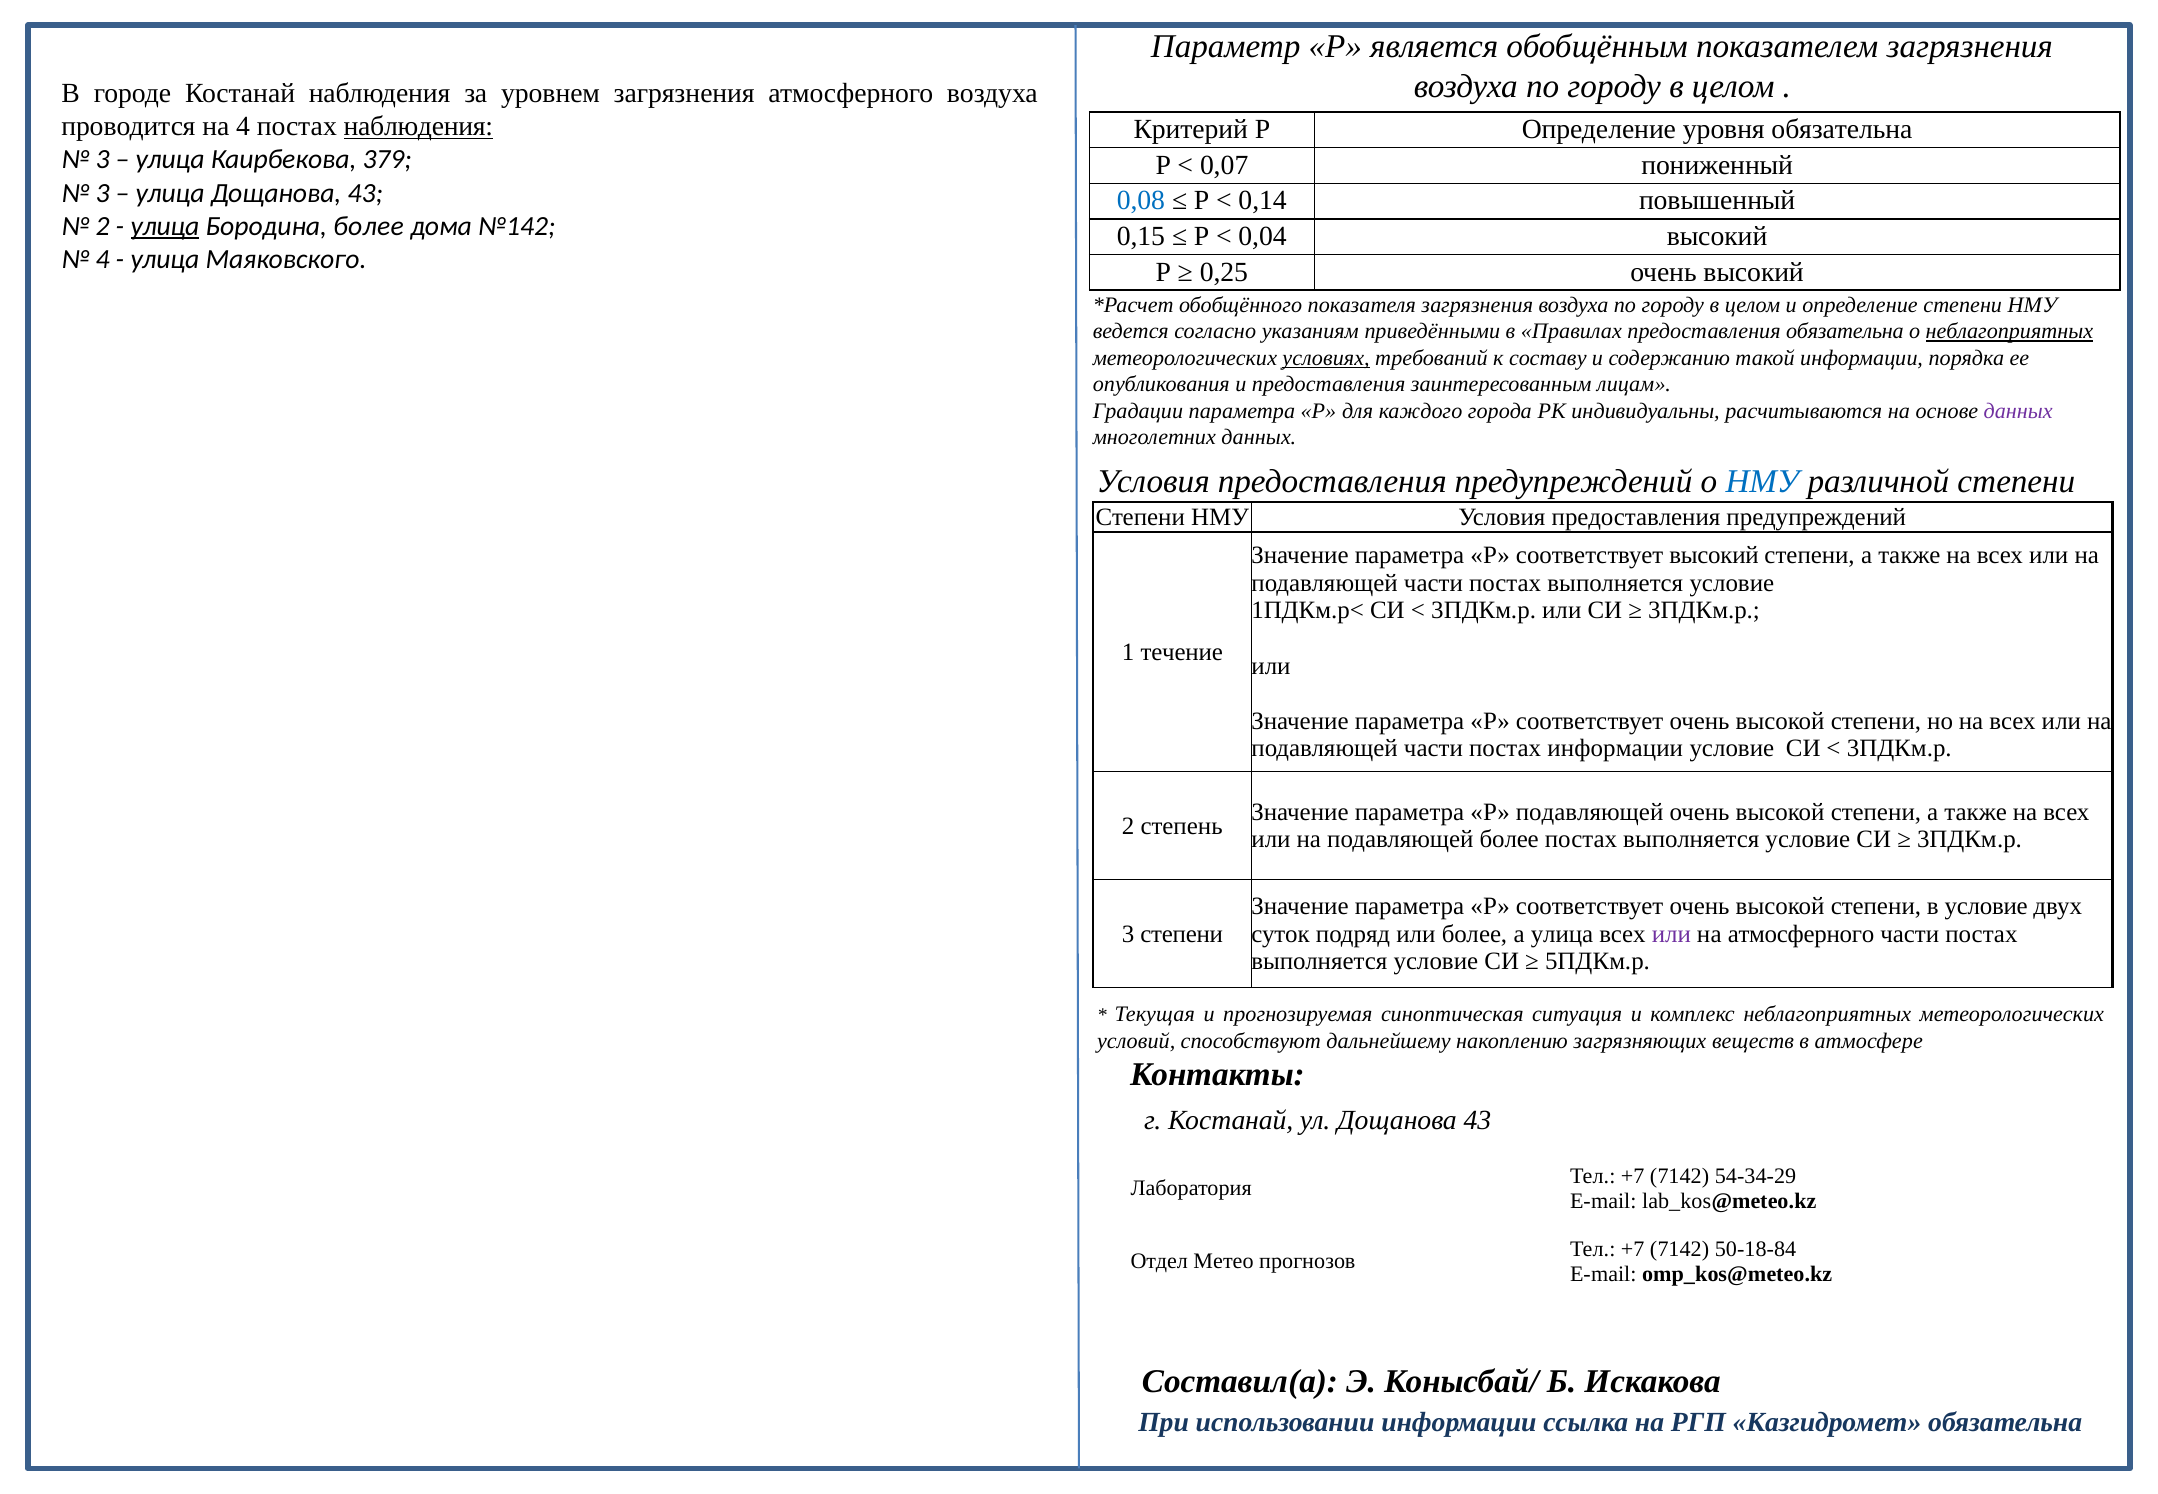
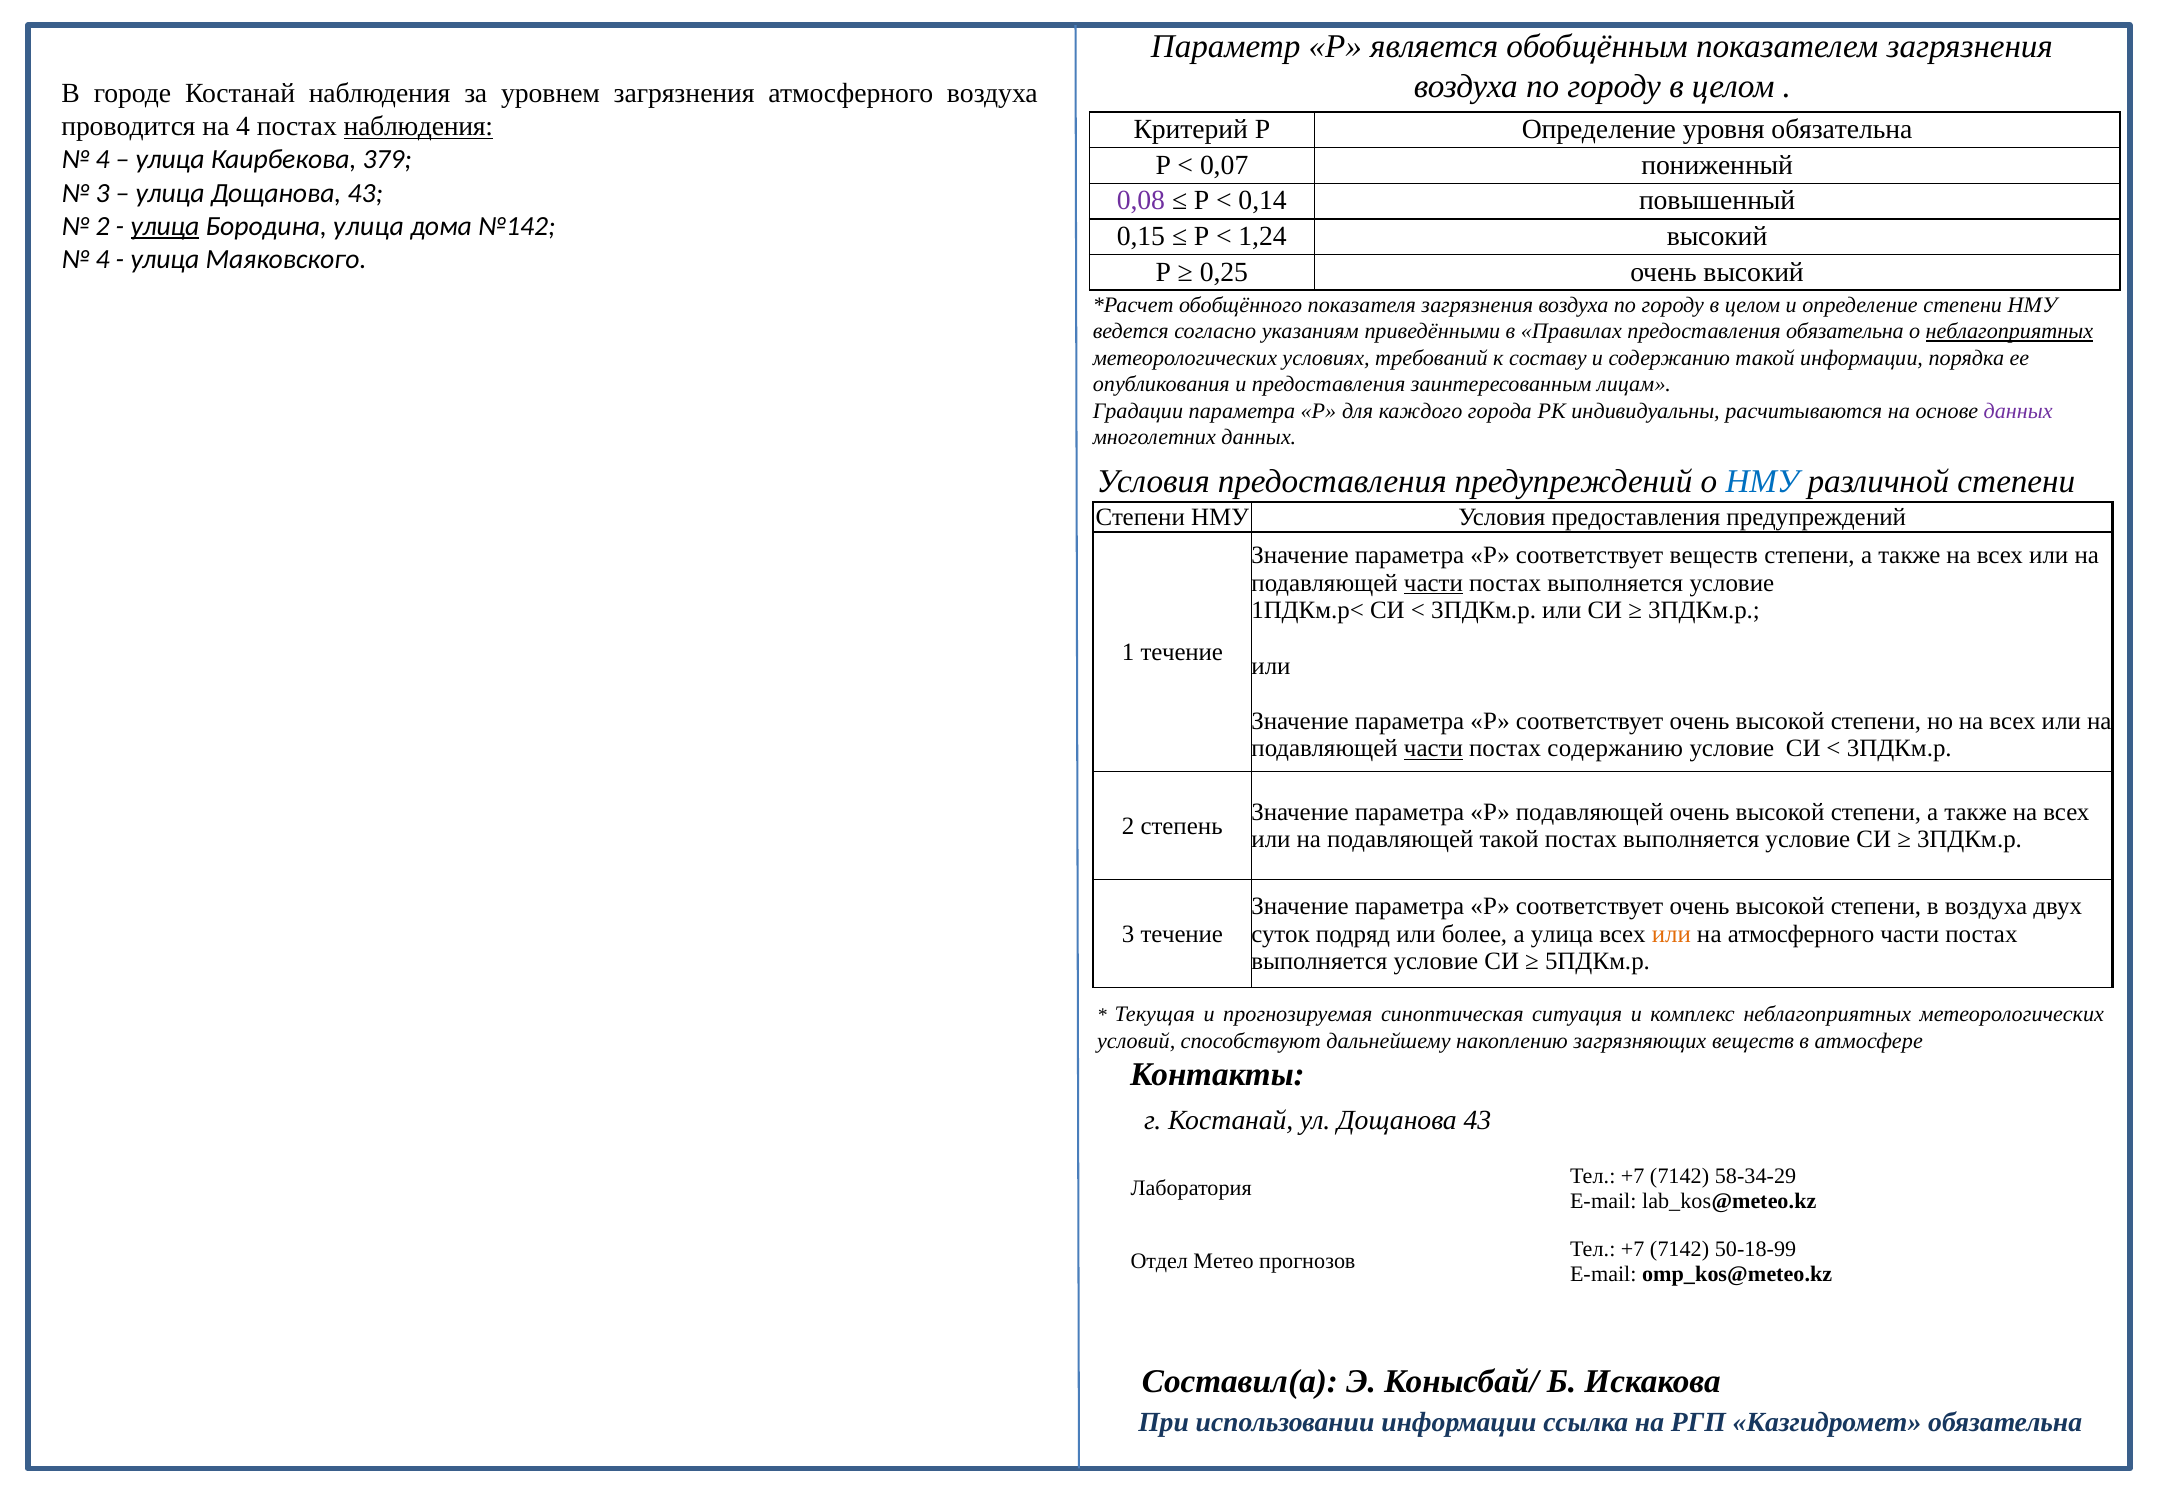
3 at (103, 160): 3 -> 4
0,08 colour: blue -> purple
Бородина более: более -> улица
0,04: 0,04 -> 1,24
условиях underline: present -> none
соответствует высокий: высокий -> веществ
части at (1433, 583) underline: none -> present
части at (1433, 749) underline: none -> present
постах информации: информации -> содержанию
подавляющей более: более -> такой
в условие: условие -> воздуха
3 степени: степени -> течение
или at (1671, 934) colour: purple -> orange
54-34-29: 54-34-29 -> 58-34-29
50-18-84: 50-18-84 -> 50-18-99
